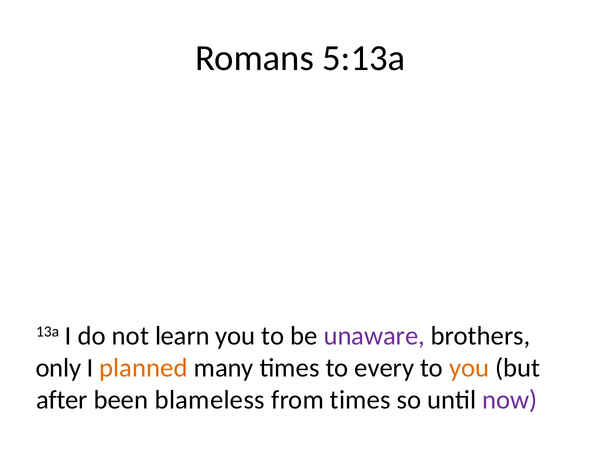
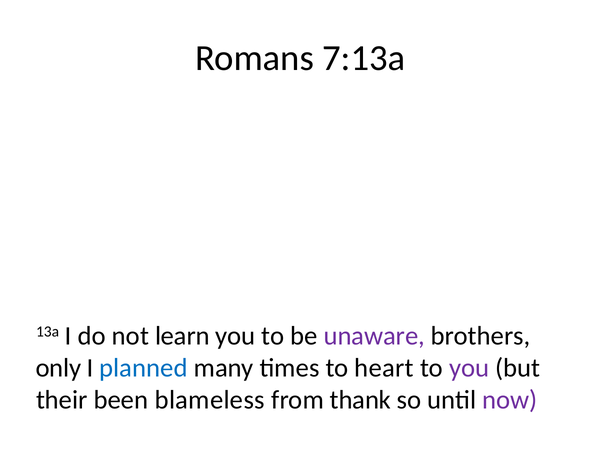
5:13a: 5:13a -> 7:13a
planned colour: orange -> blue
every: every -> heart
you at (469, 368) colour: orange -> purple
after: after -> their
from times: times -> thank
